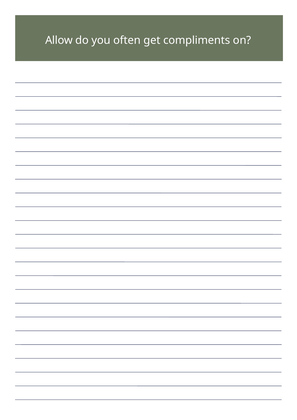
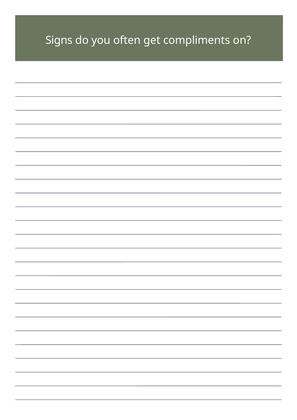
Allow: Allow -> Signs
